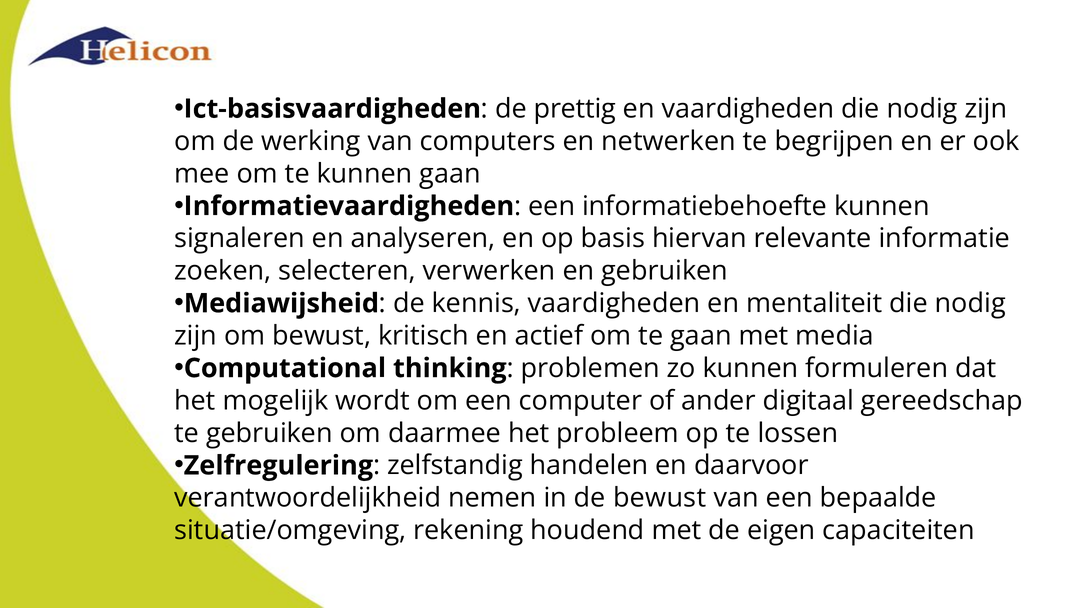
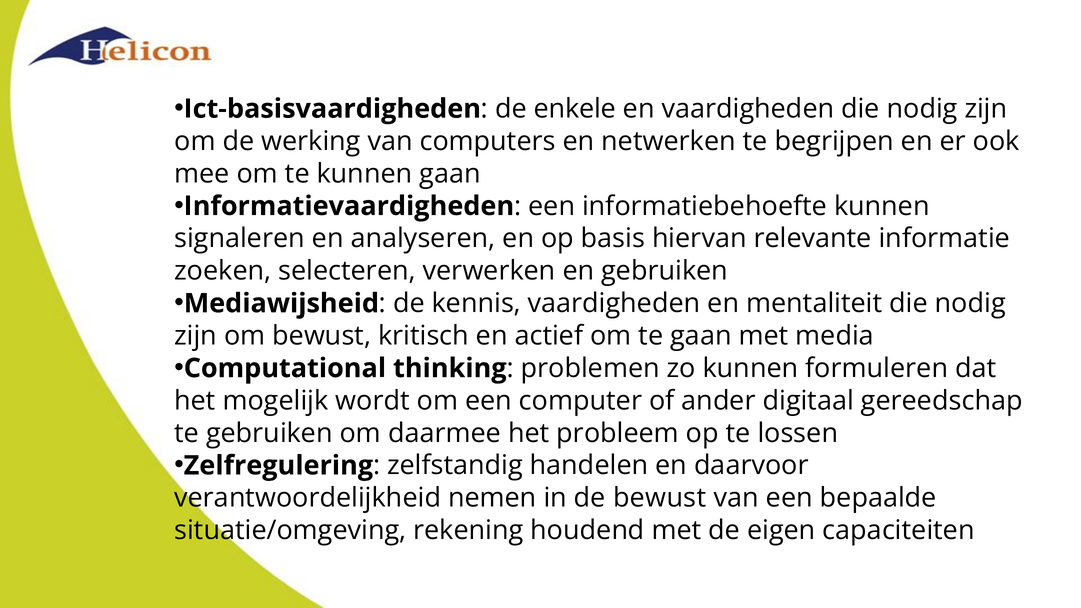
prettig: prettig -> enkele
